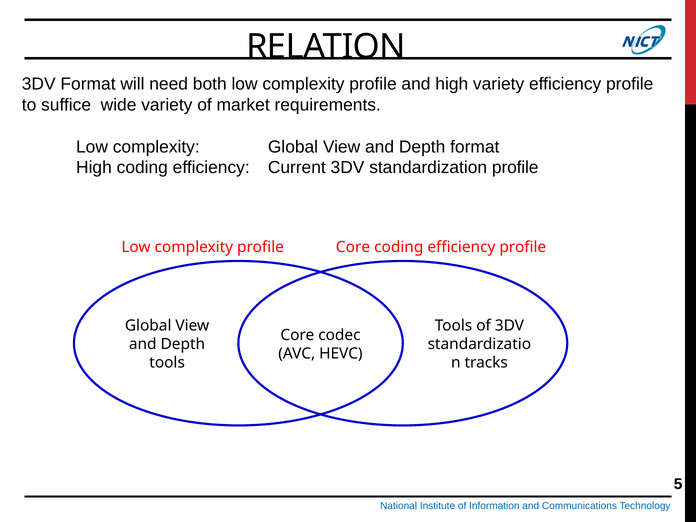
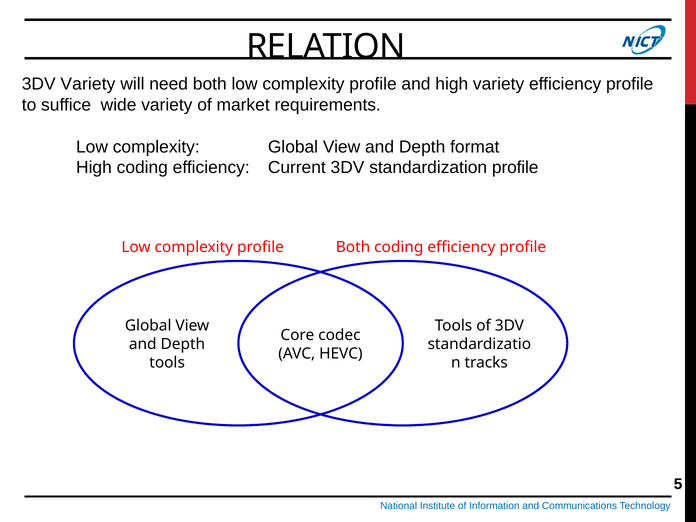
3DV Format: Format -> Variety
complexity profile Core: Core -> Both
